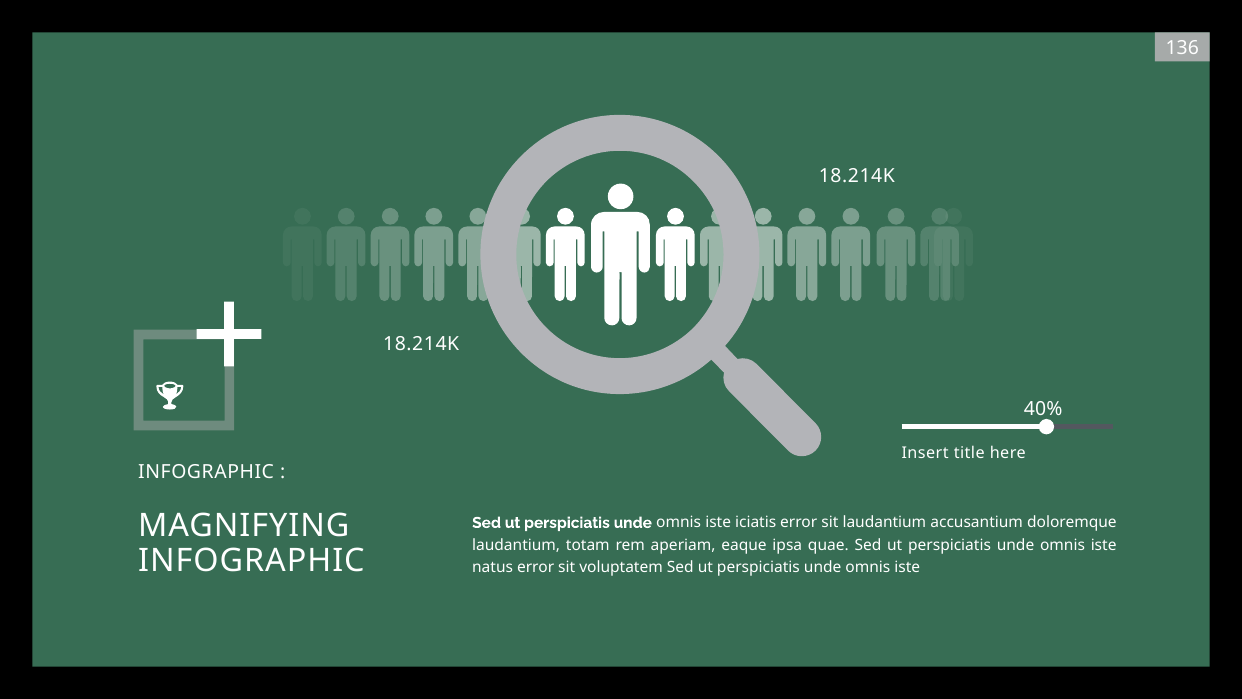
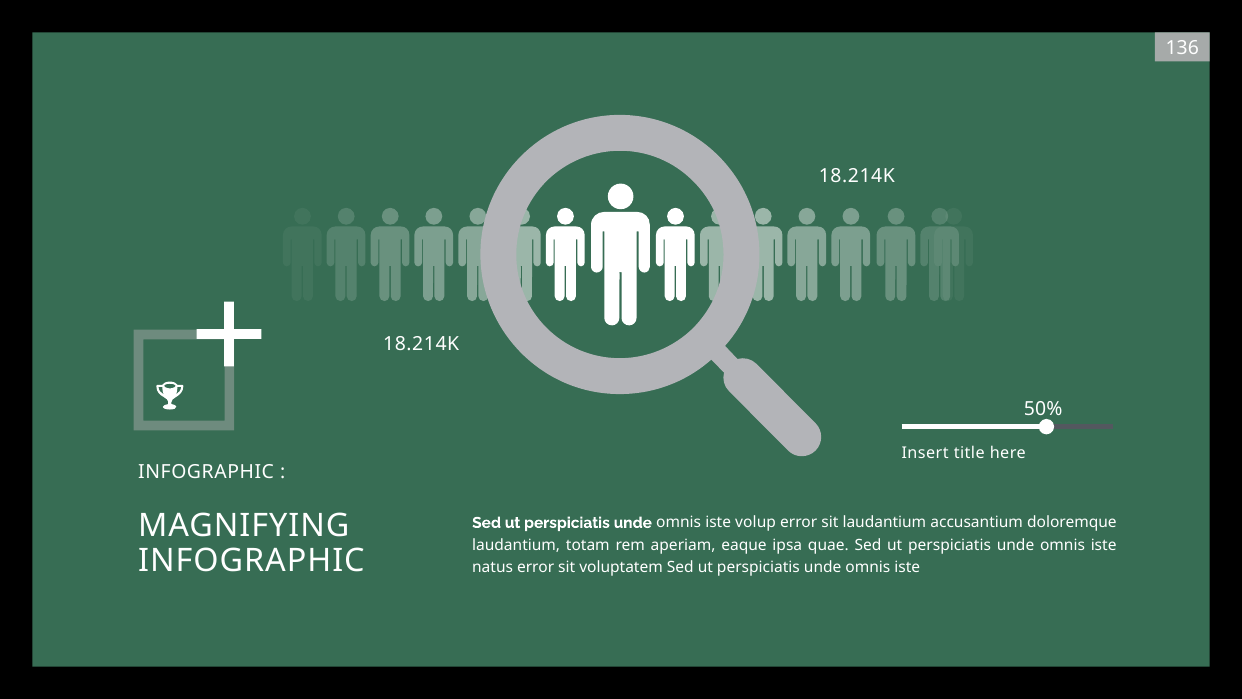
40%: 40% -> 50%
iciatis: iciatis -> volup
